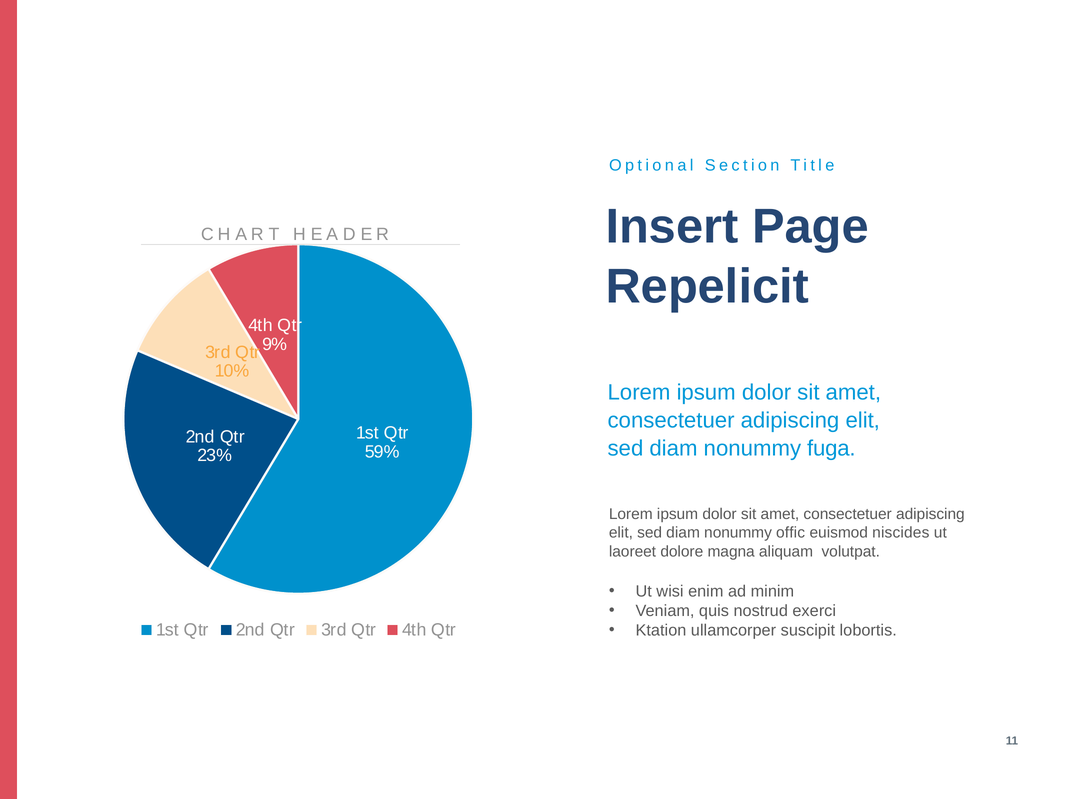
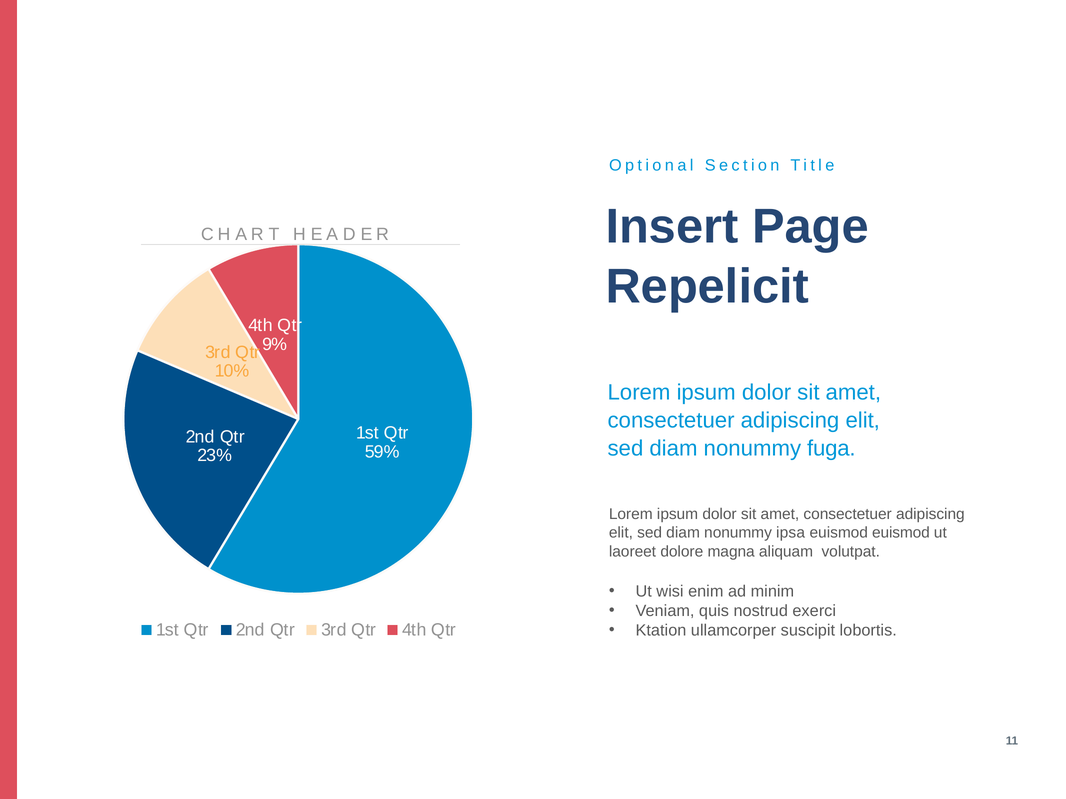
offic: offic -> ipsa
euismod niscides: niscides -> euismod
